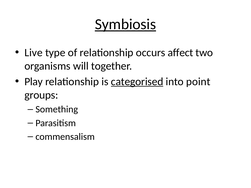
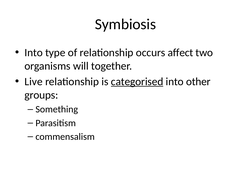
Symbiosis underline: present -> none
Live at (34, 53): Live -> Into
Play: Play -> Live
point: point -> other
